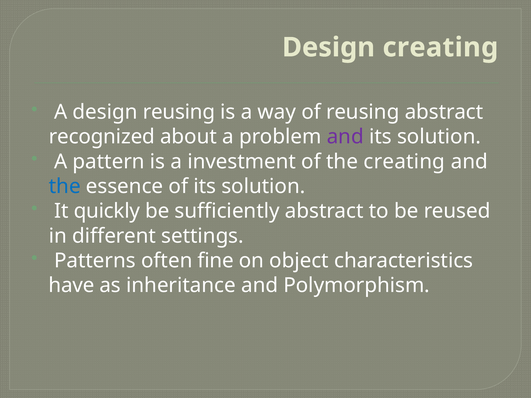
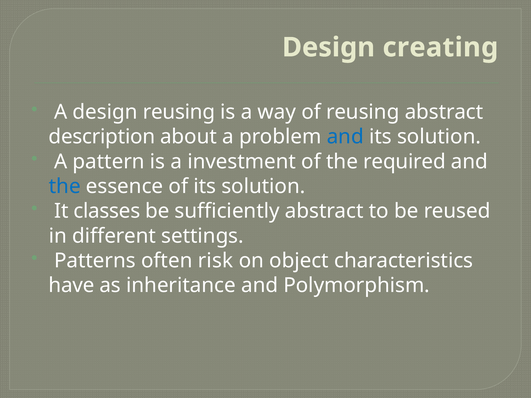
recognized: recognized -> description
and at (345, 137) colour: purple -> blue
the creating: creating -> required
quickly: quickly -> classes
fine: fine -> risk
